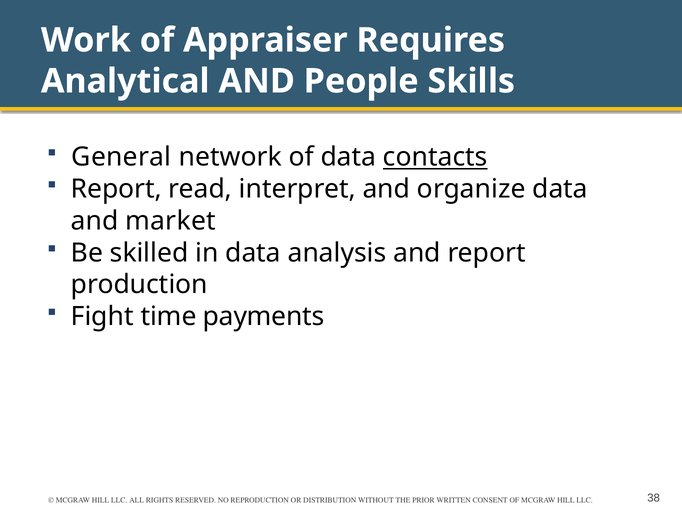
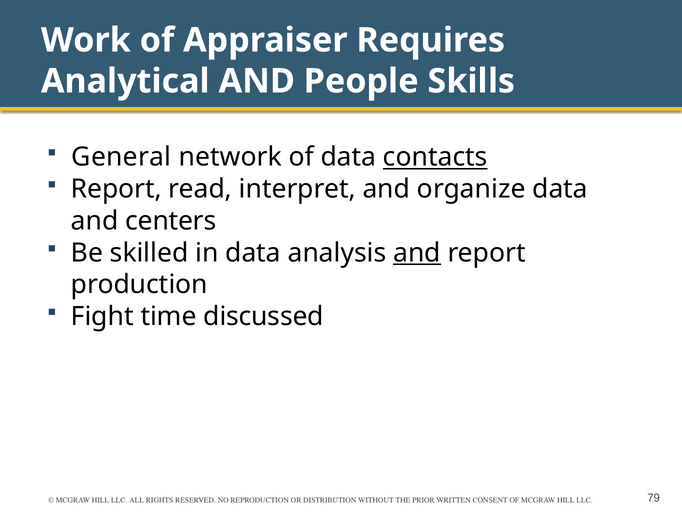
market: market -> centers
and at (417, 253) underline: none -> present
payments: payments -> discussed
38: 38 -> 79
